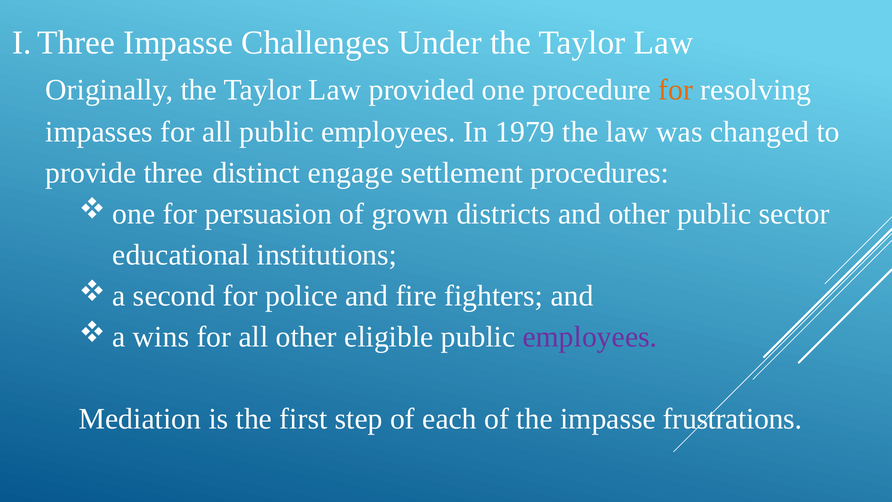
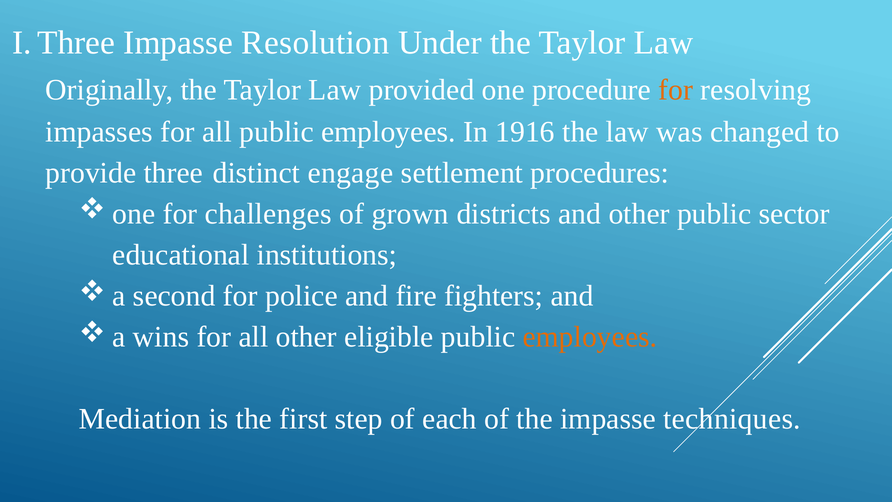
Challenges: Challenges -> Resolution
1979: 1979 -> 1916
persuasion: persuasion -> challenges
employees at (590, 337) colour: purple -> orange
frustrations: frustrations -> techniques
